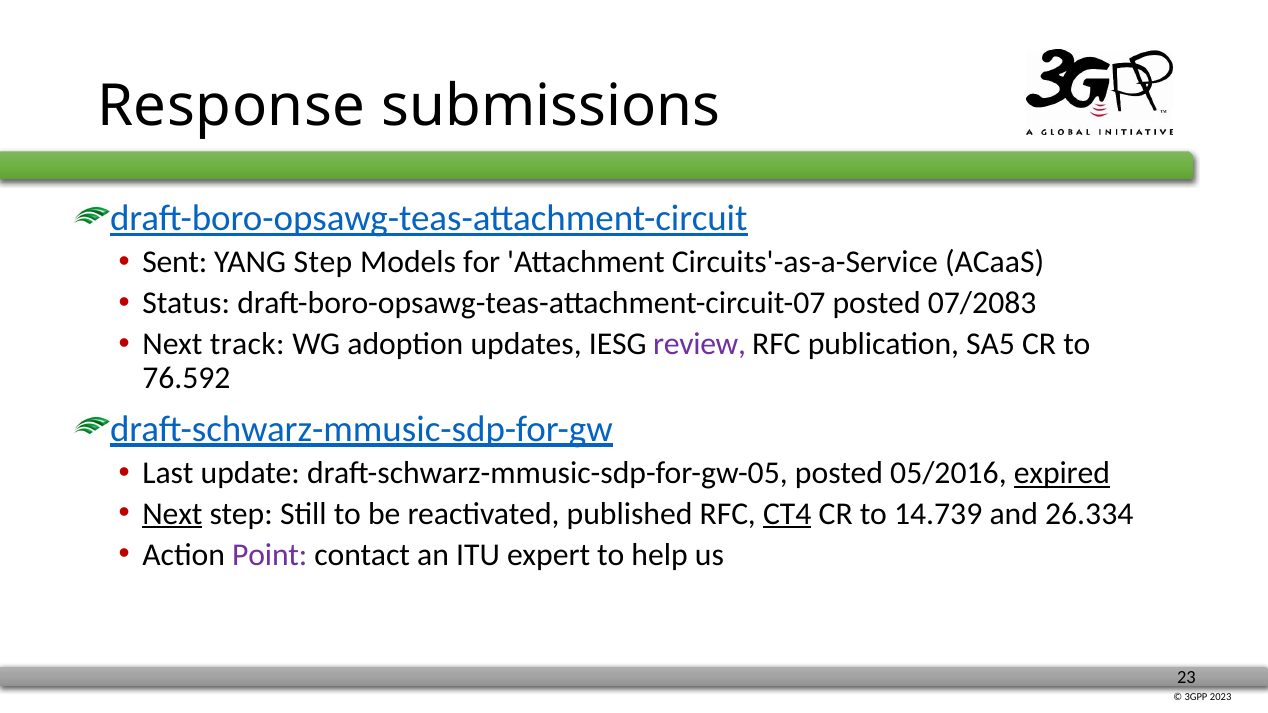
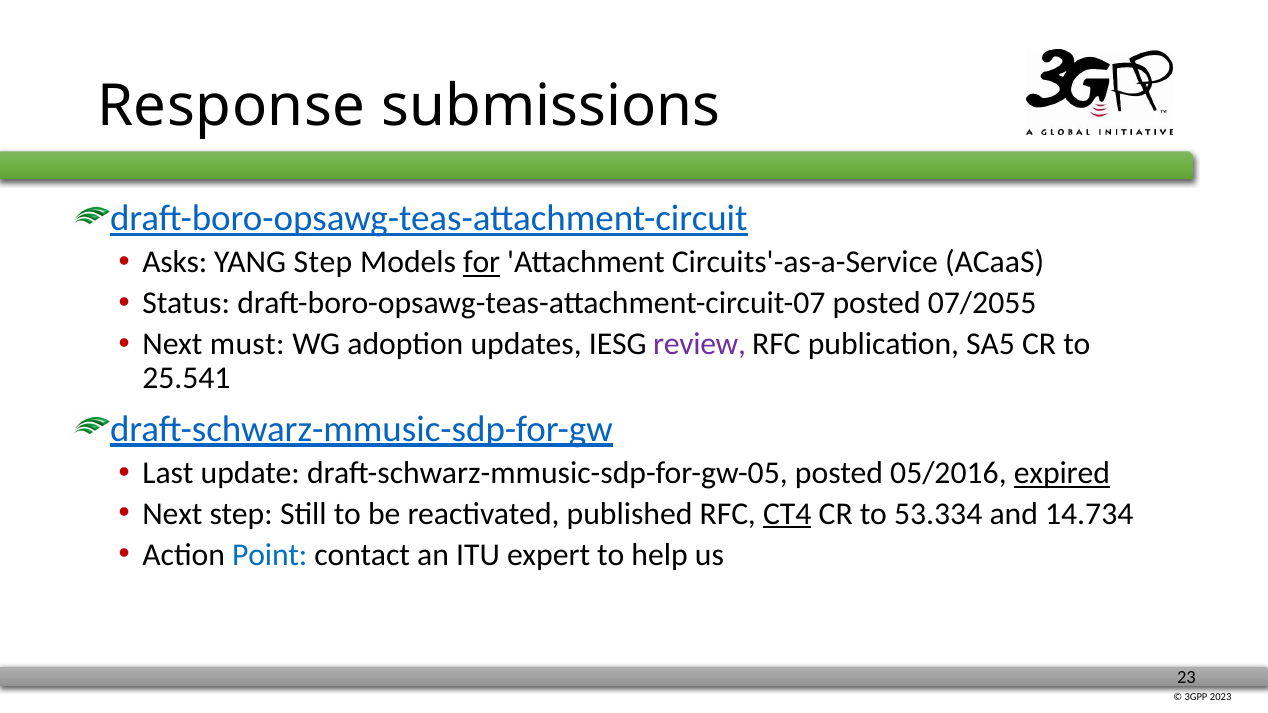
Sent: Sent -> Asks
for underline: none -> present
07/2083: 07/2083 -> 07/2055
track: track -> must
76.592: 76.592 -> 25.541
Next at (172, 514) underline: present -> none
14.739: 14.739 -> 53.334
26.334: 26.334 -> 14.734
Point colour: purple -> blue
